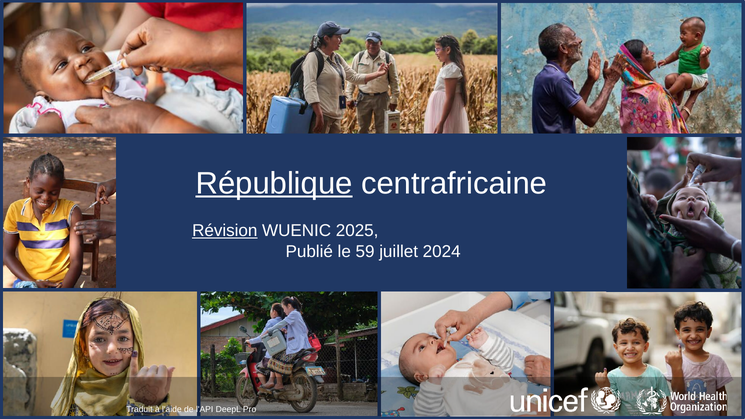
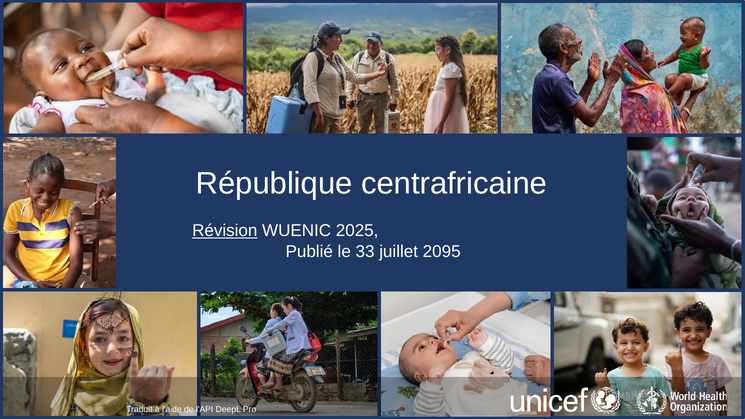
République underline: present -> none
59: 59 -> 33
2024: 2024 -> 2095
